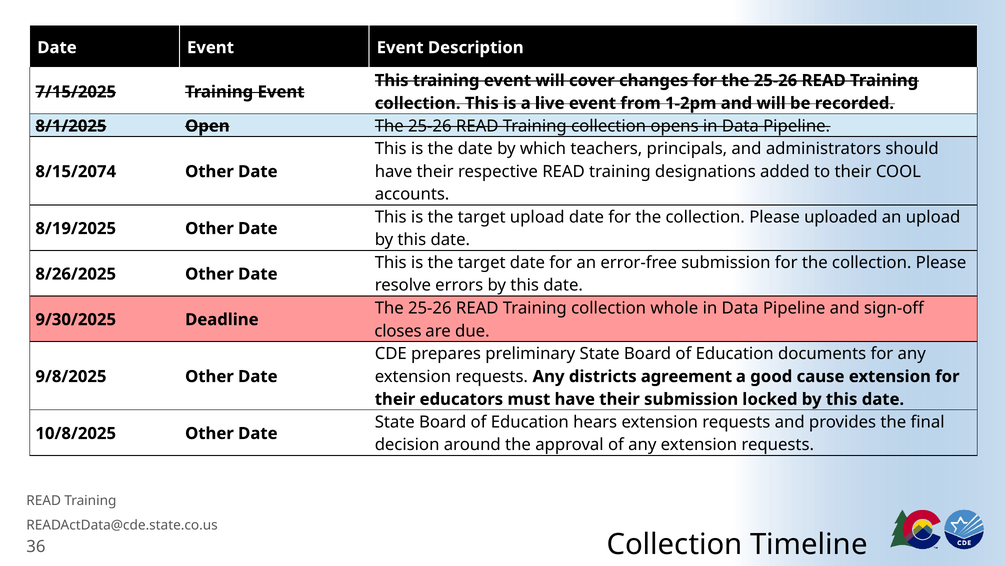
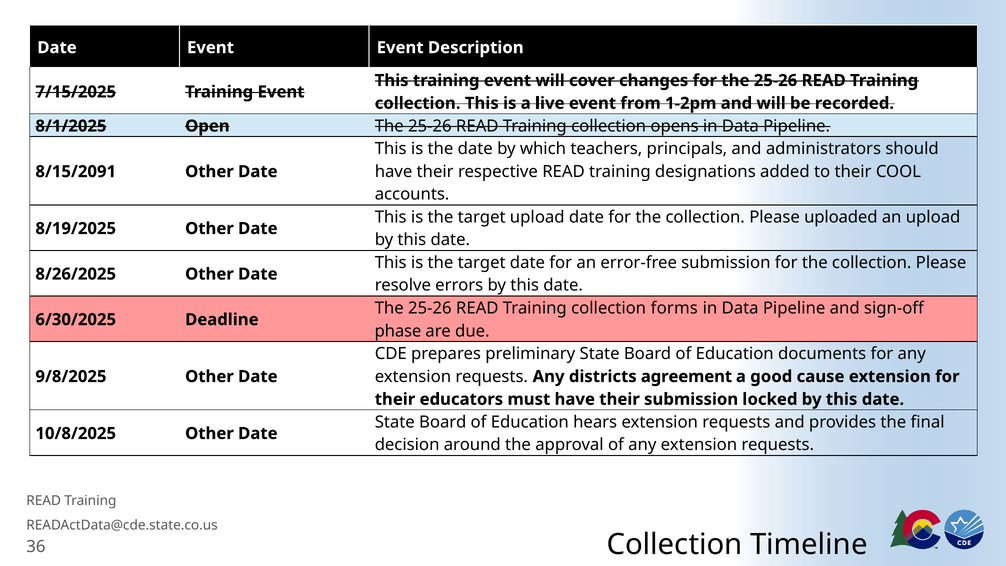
8/15/2074: 8/15/2074 -> 8/15/2091
whole: whole -> forms
9/30/2025: 9/30/2025 -> 6/30/2025
closes: closes -> phase
